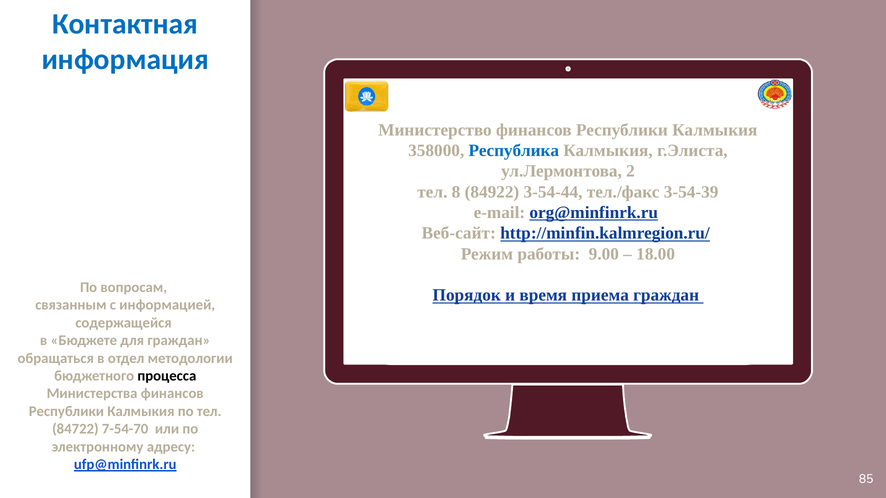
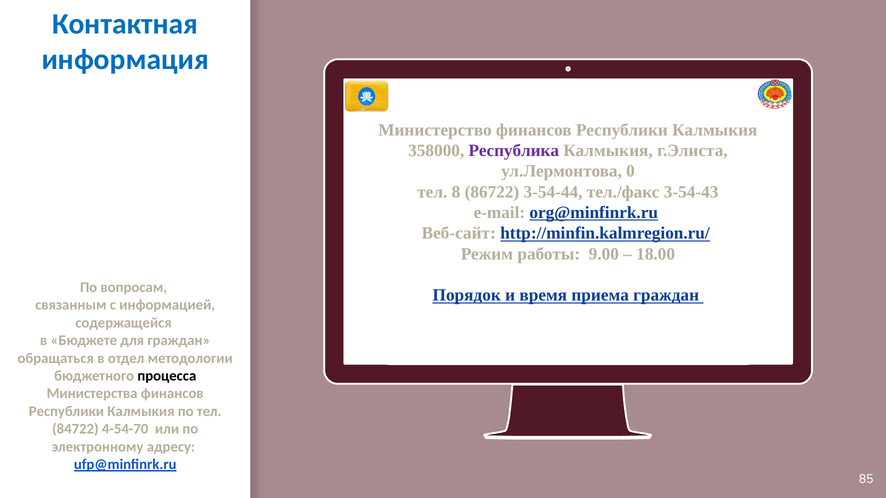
Республика colour: blue -> purple
2: 2 -> 0
84922: 84922 -> 86722
3-54-39: 3-54-39 -> 3-54-43
7-54-70: 7-54-70 -> 4-54-70
